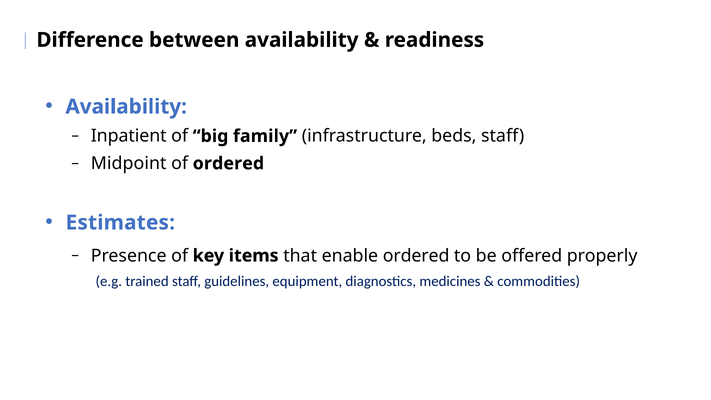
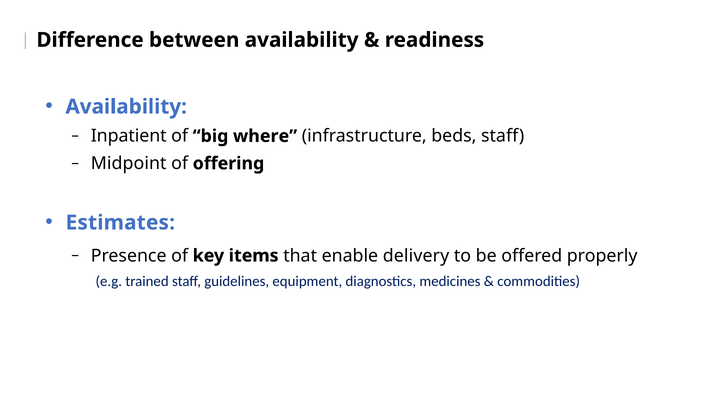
family: family -> where
of ordered: ordered -> offering
enable ordered: ordered -> delivery
